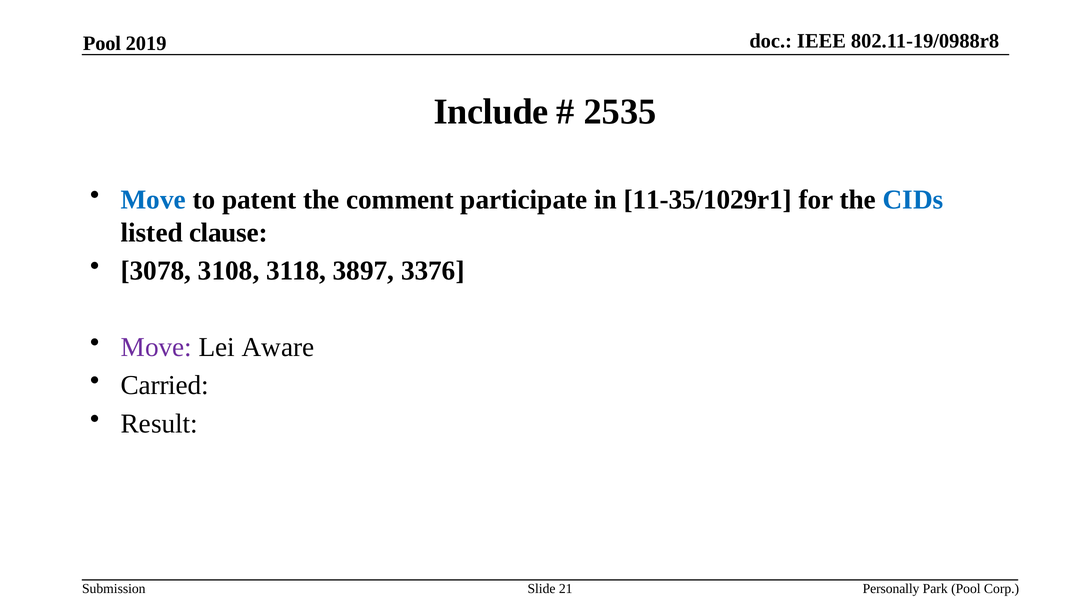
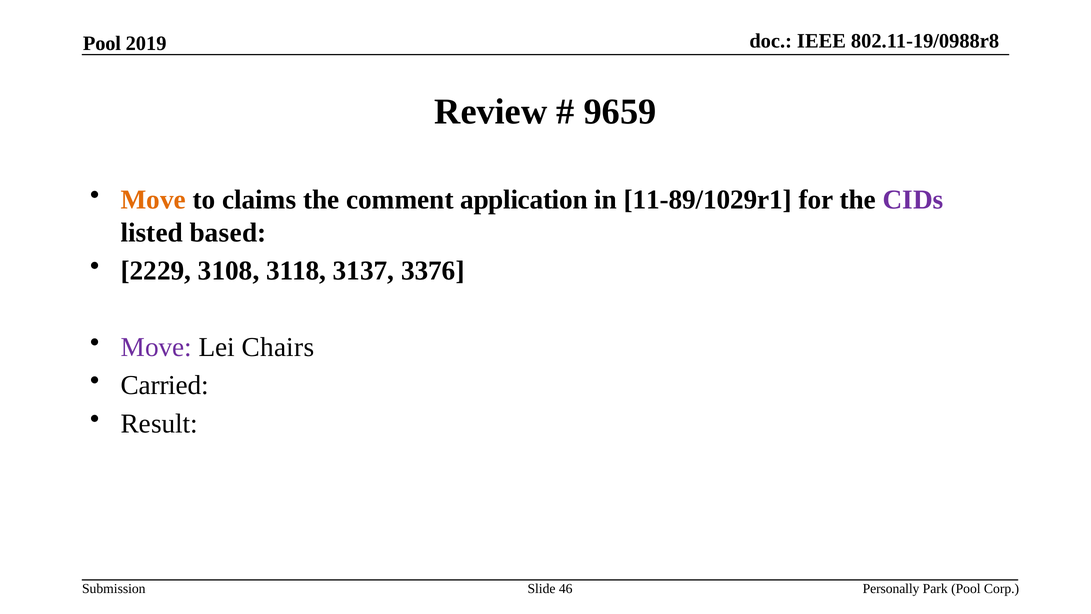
Include: Include -> Review
2535: 2535 -> 9659
Move at (153, 200) colour: blue -> orange
patent: patent -> claims
participate: participate -> application
11-35/1029r1: 11-35/1029r1 -> 11-89/1029r1
CIDs colour: blue -> purple
clause: clause -> based
3078: 3078 -> 2229
3897: 3897 -> 3137
Aware: Aware -> Chairs
21: 21 -> 46
